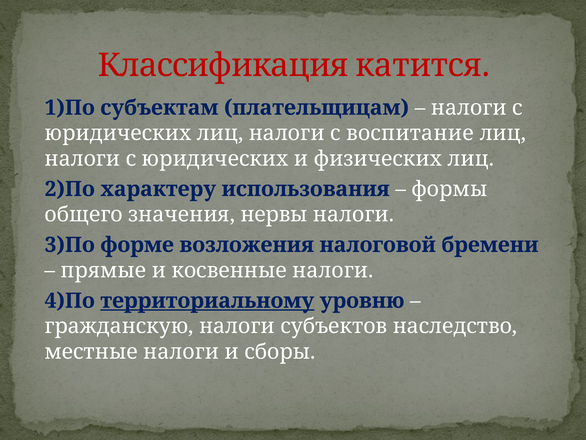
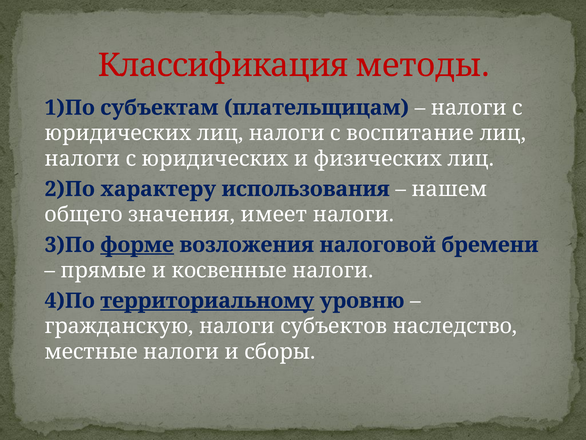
катится: катится -> методы
формы: формы -> нашем
нервы: нервы -> имеет
форме underline: none -> present
